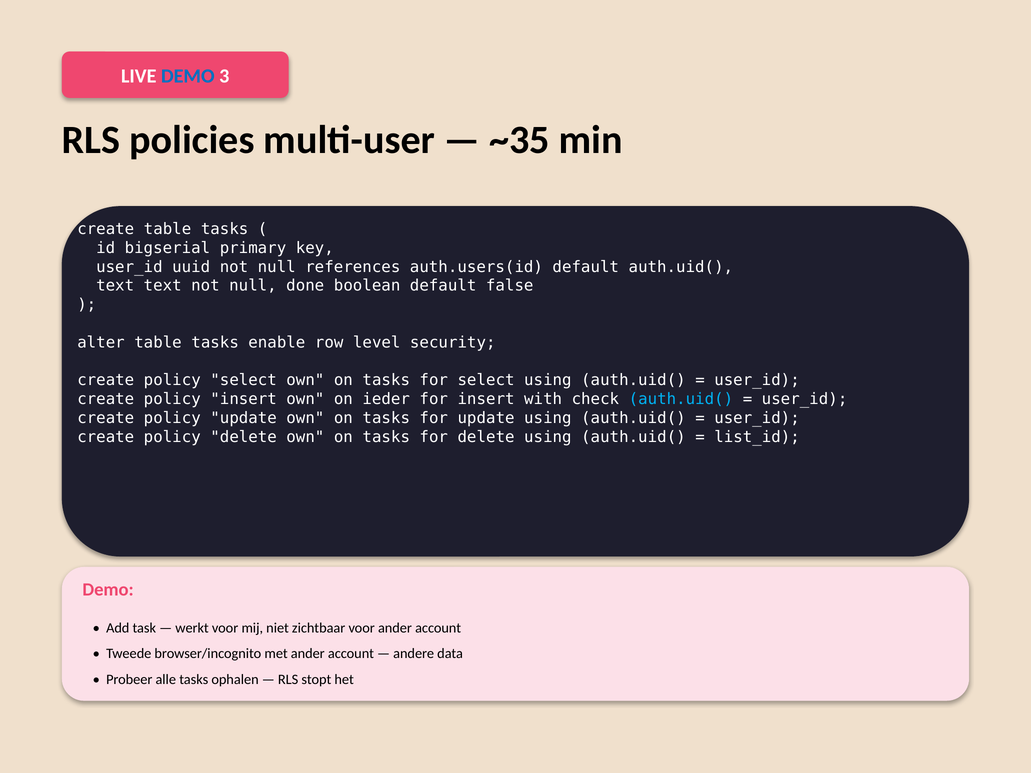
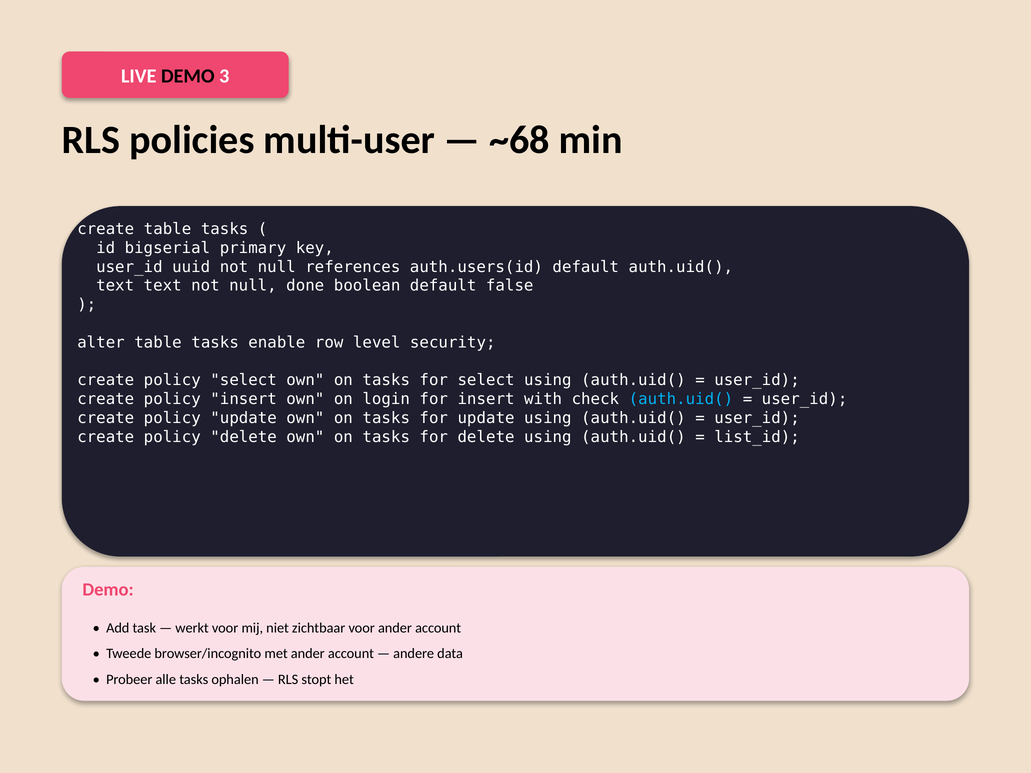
DEMO at (188, 76) colour: blue -> black
~35: ~35 -> ~68
ieder: ieder -> login
